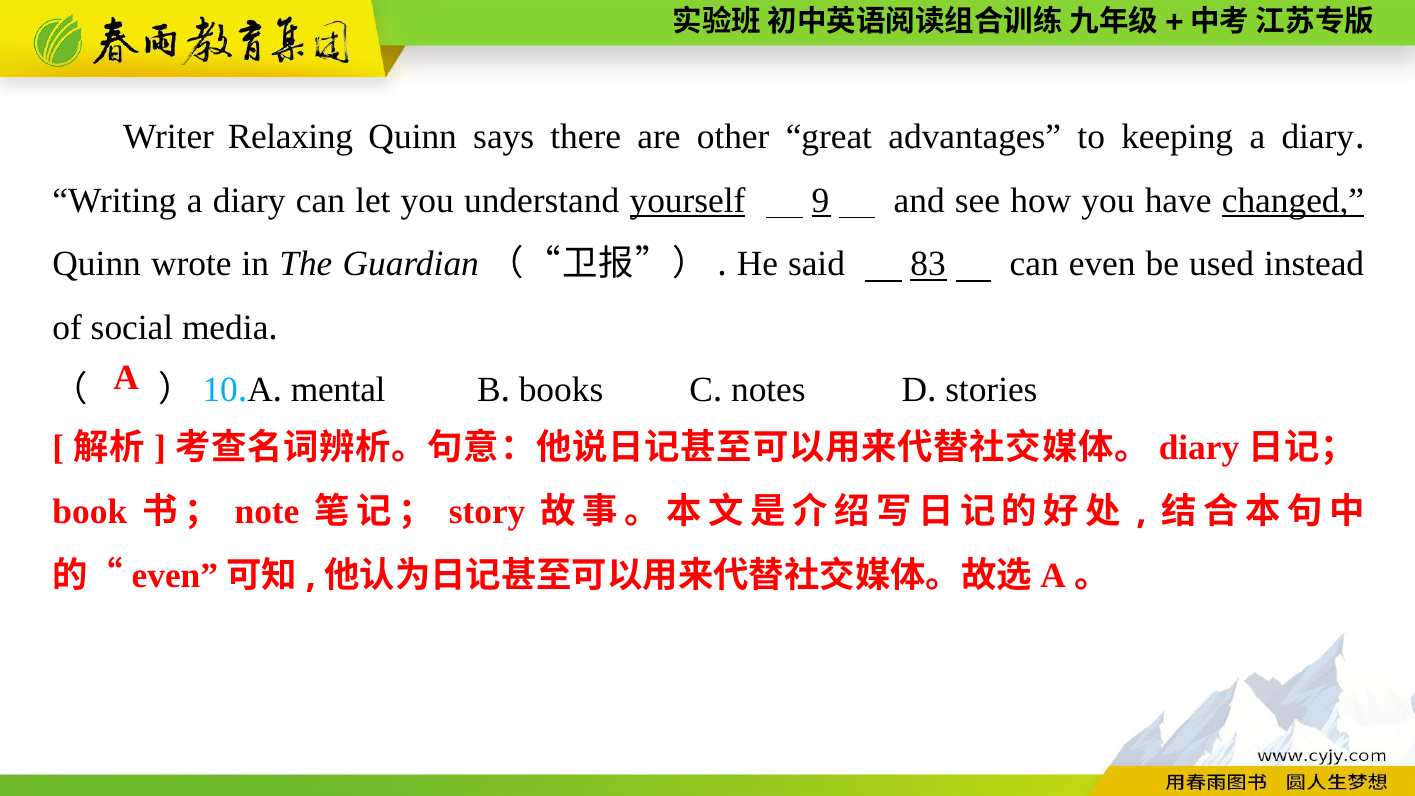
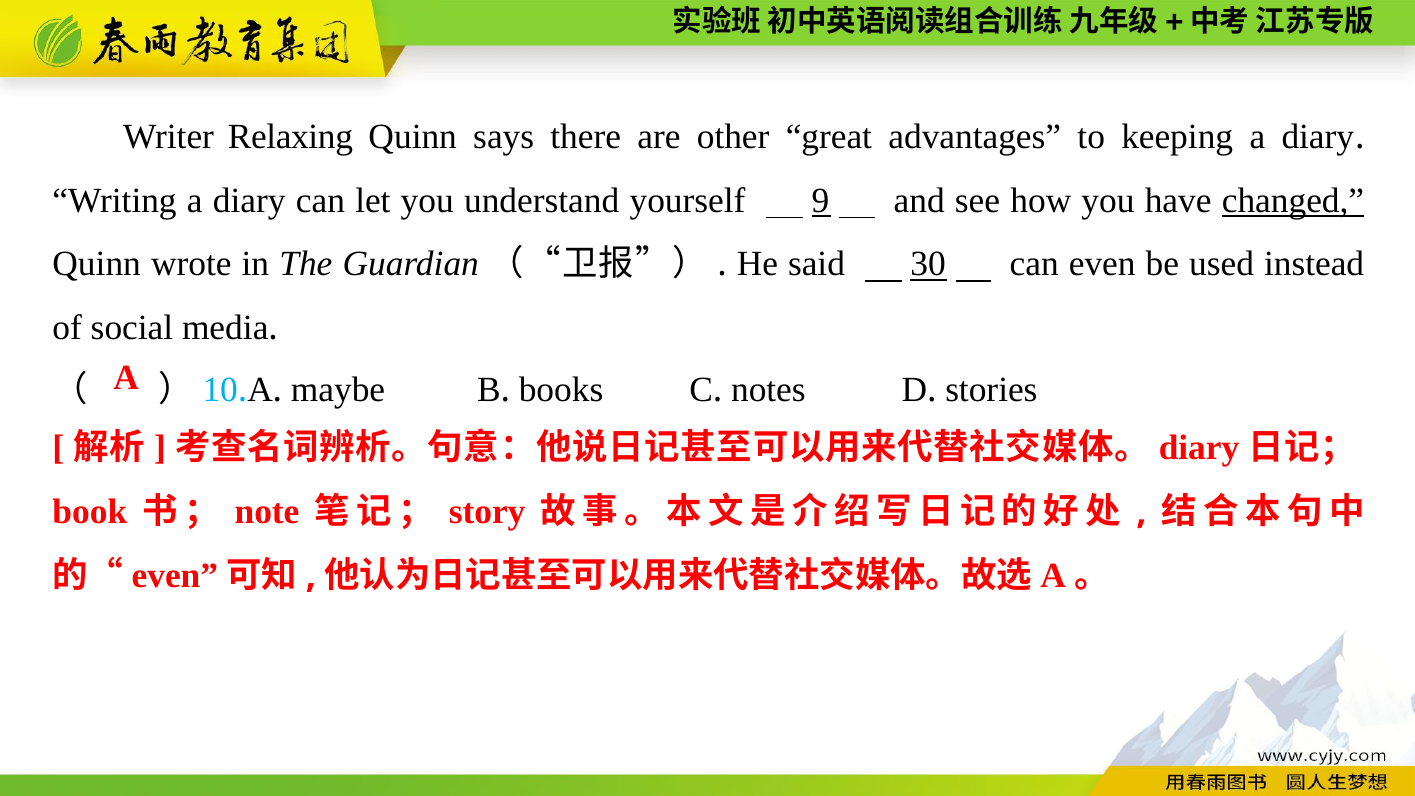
yourself underline: present -> none
83: 83 -> 30
mental: mental -> maybe
